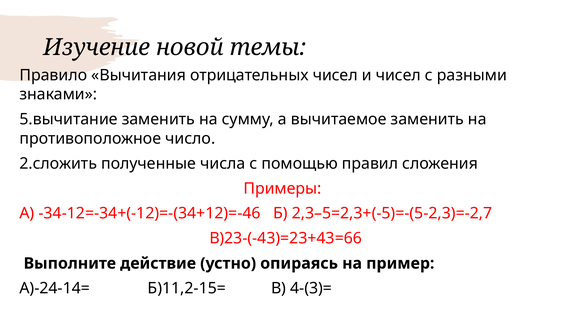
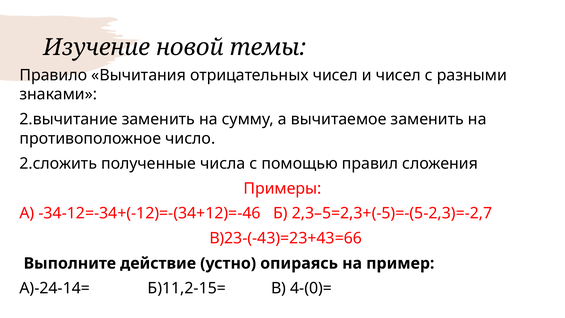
5.вычитание: 5.вычитание -> 2.вычитание
4-(3)=: 4-(3)= -> 4-(0)=
